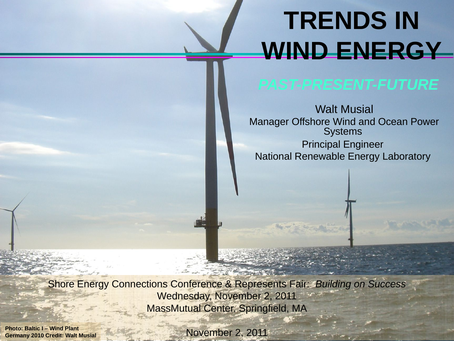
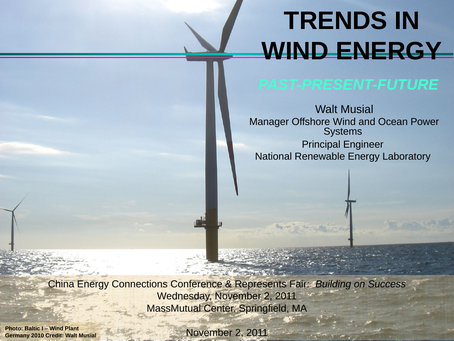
Shore: Shore -> China
